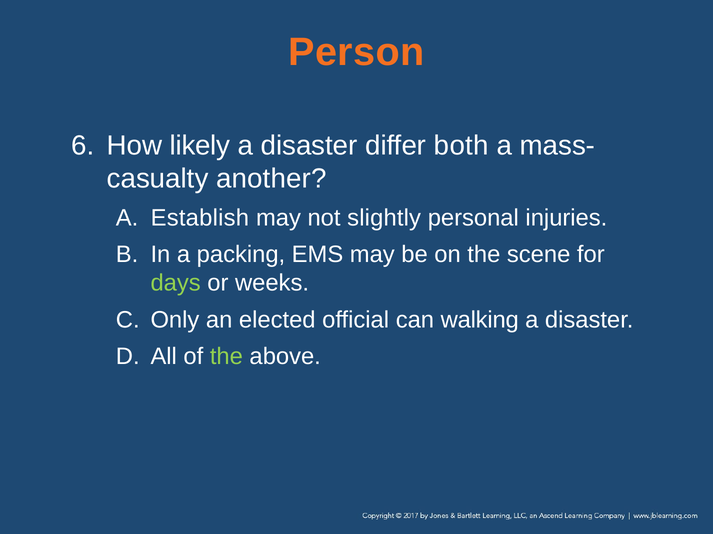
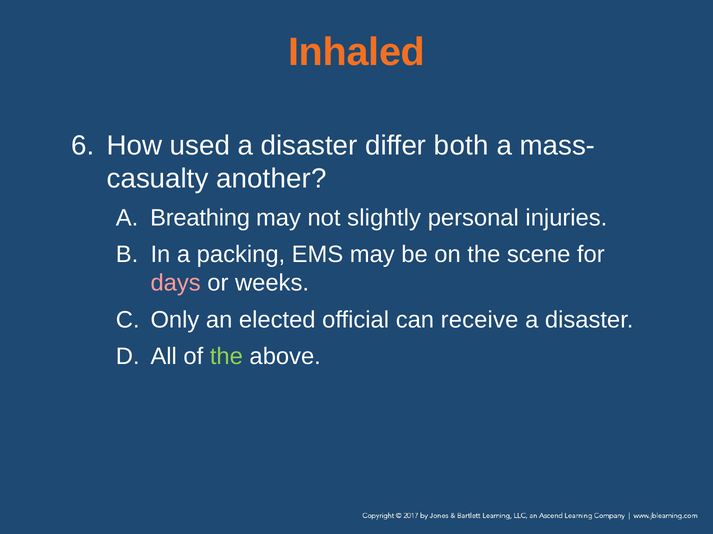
Person: Person -> Inhaled
likely: likely -> used
Establish: Establish -> Breathing
days colour: light green -> pink
walking: walking -> receive
